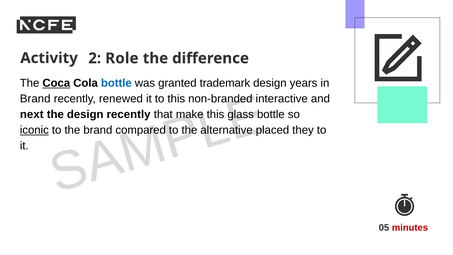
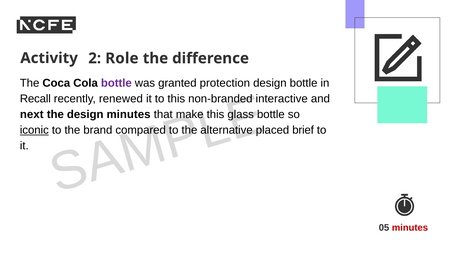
Coca underline: present -> none
bottle at (116, 83) colour: blue -> purple
trademark: trademark -> protection
design years: years -> bottle
Brand at (35, 99): Brand -> Recall
design recently: recently -> minutes
they: they -> brief
